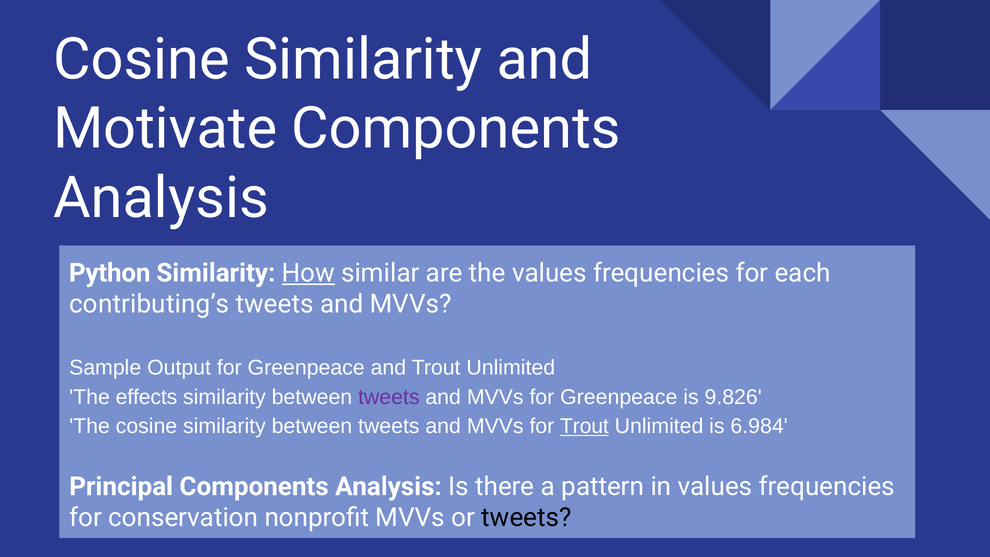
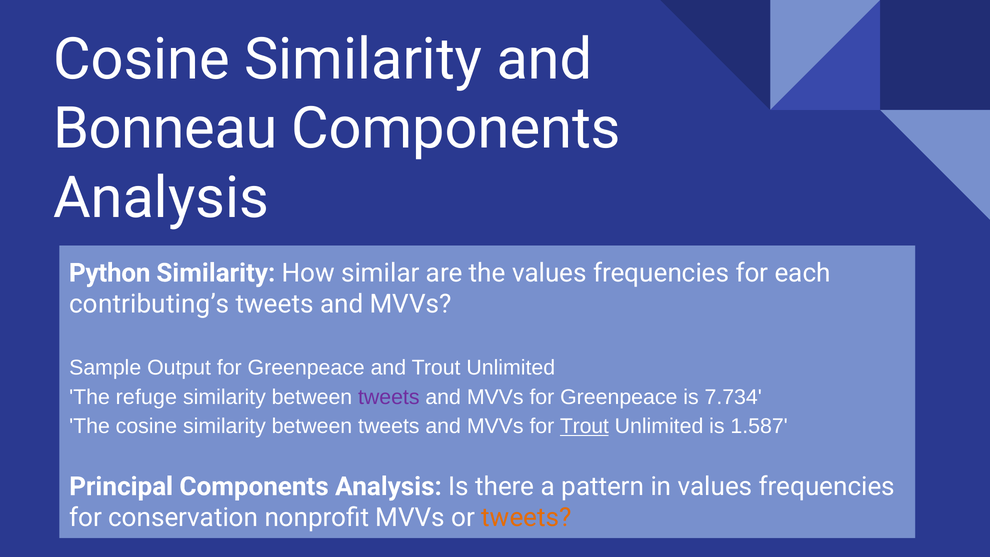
Motivate: Motivate -> Bonneau
How underline: present -> none
effects: effects -> refuge
9.826: 9.826 -> 7.734
6.984: 6.984 -> 1.587
tweets at (526, 518) colour: black -> orange
